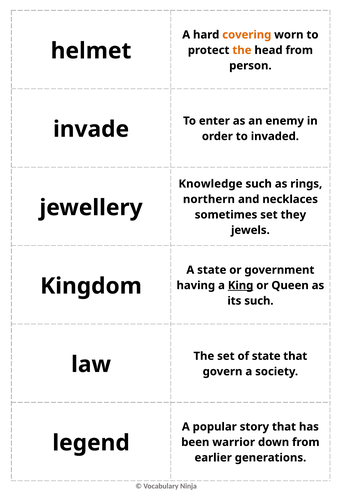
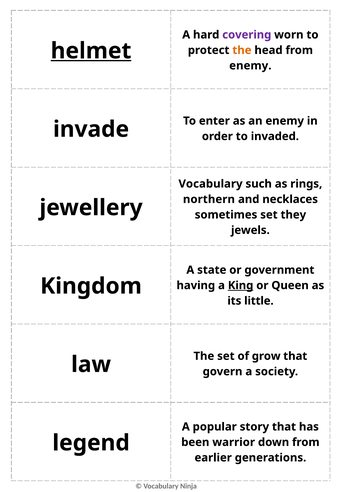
covering colour: orange -> purple
helmet underline: none -> present
person at (250, 66): person -> enemy
Knowledge at (210, 184): Knowledge -> Vocabulary
its such: such -> little
of state: state -> grow
